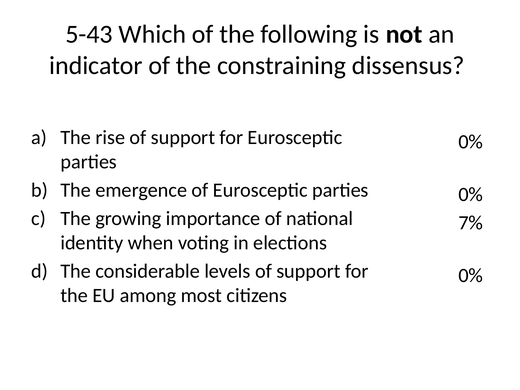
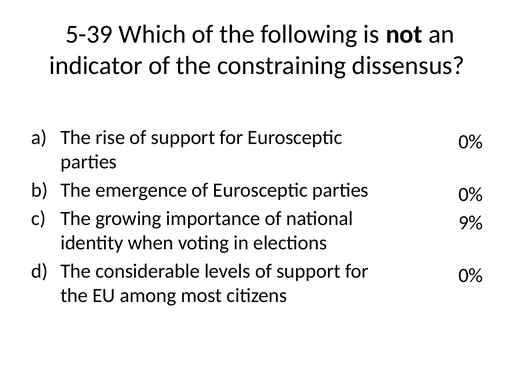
5-43: 5-43 -> 5-39
7%: 7% -> 9%
